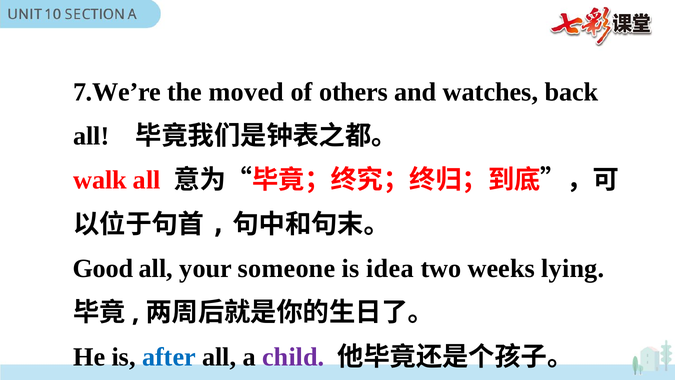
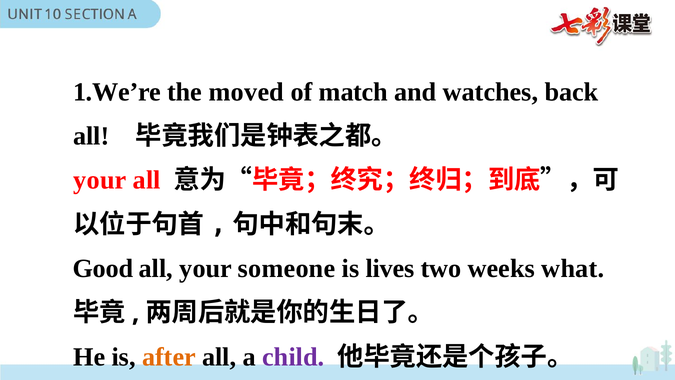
7.We’re: 7.We’re -> 1.We’re
others: others -> match
walk at (100, 180): walk -> your
idea: idea -> lives
lying: lying -> what
after colour: blue -> orange
